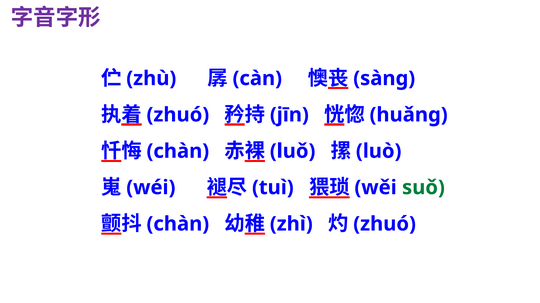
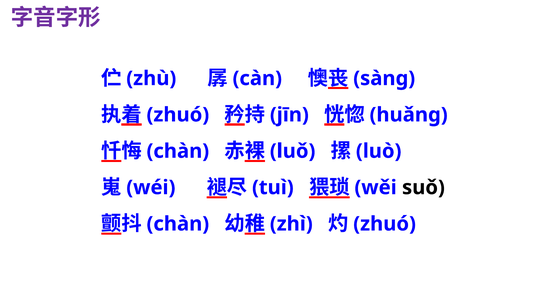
suǒ colour: green -> black
